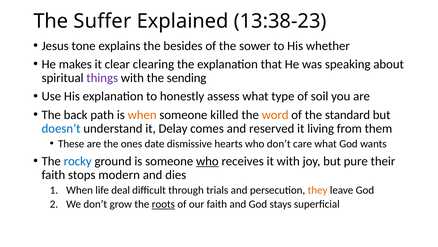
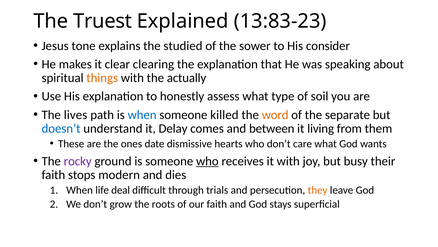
Suffer: Suffer -> Truest
13:38-23: 13:38-23 -> 13:83-23
besides: besides -> studied
whether: whether -> consider
things colour: purple -> orange
sending: sending -> actually
back: back -> lives
when at (142, 115) colour: orange -> blue
standard: standard -> separate
reserved: reserved -> between
rocky colour: blue -> purple
pure: pure -> busy
roots underline: present -> none
